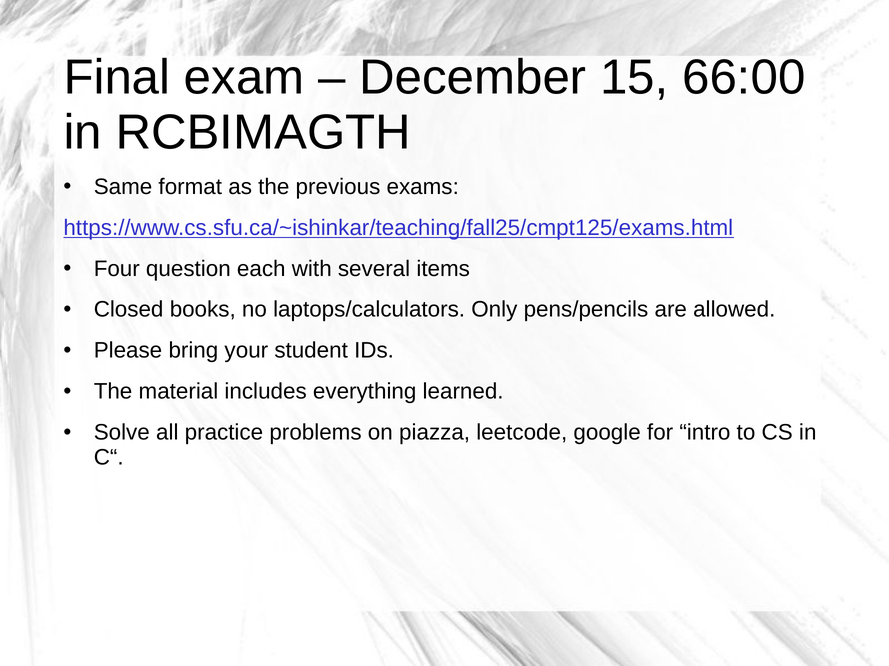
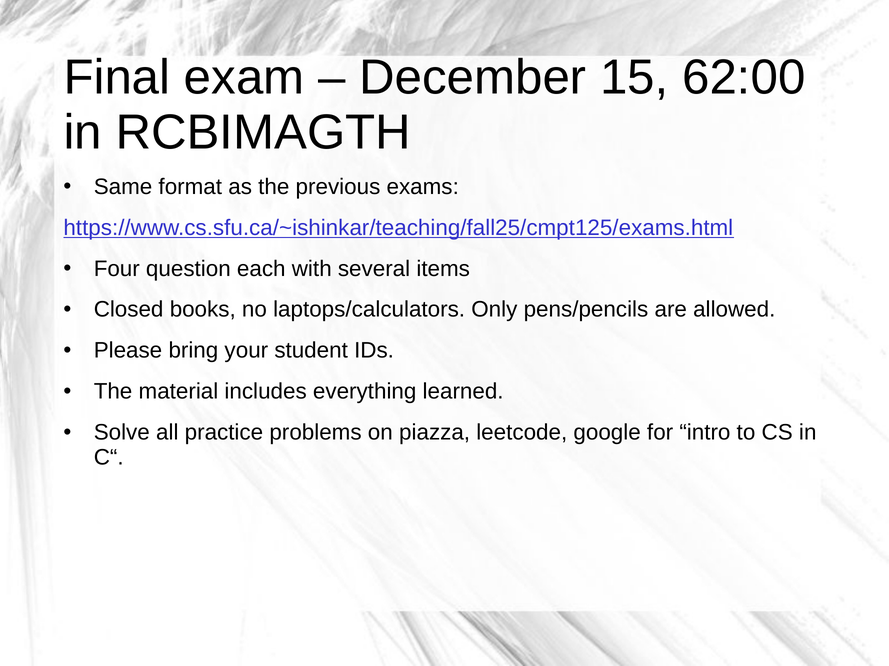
66:00: 66:00 -> 62:00
